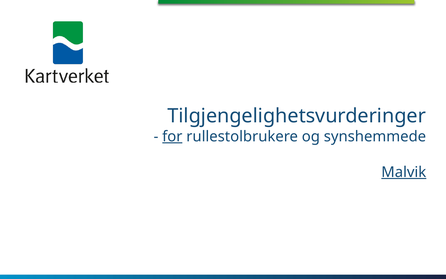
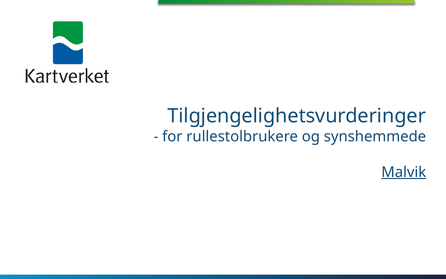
for underline: present -> none
